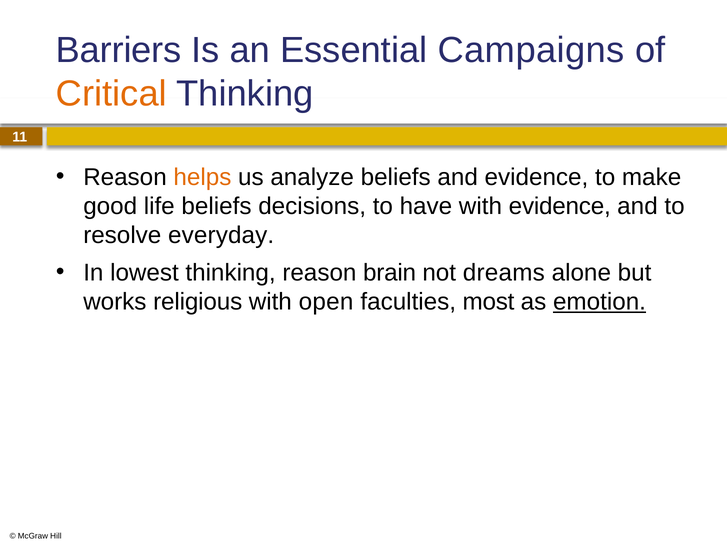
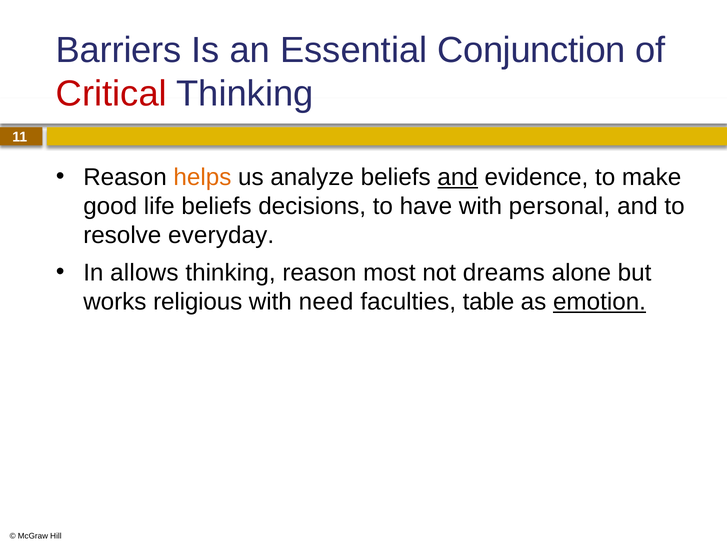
Campaigns: Campaigns -> Conjunction
Critical colour: orange -> red
and at (458, 177) underline: none -> present
with evidence: evidence -> personal
lowest: lowest -> allows
brain: brain -> most
open: open -> need
most: most -> table
